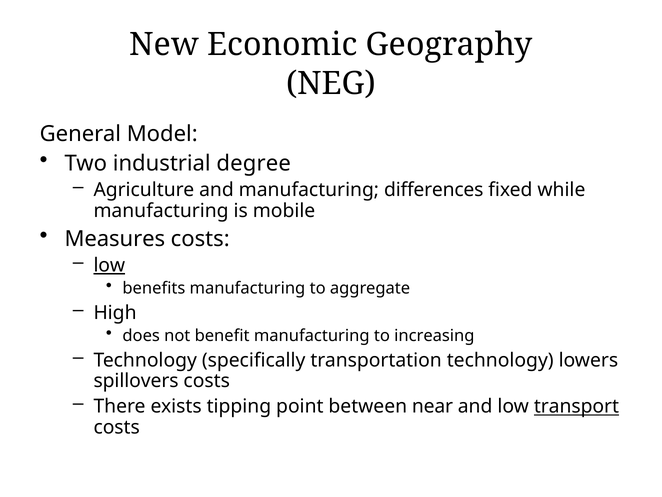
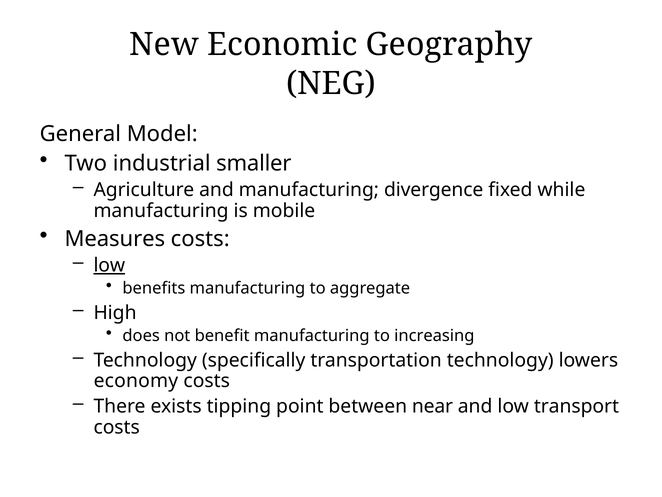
degree: degree -> smaller
differences: differences -> divergence
spillovers: spillovers -> economy
transport underline: present -> none
